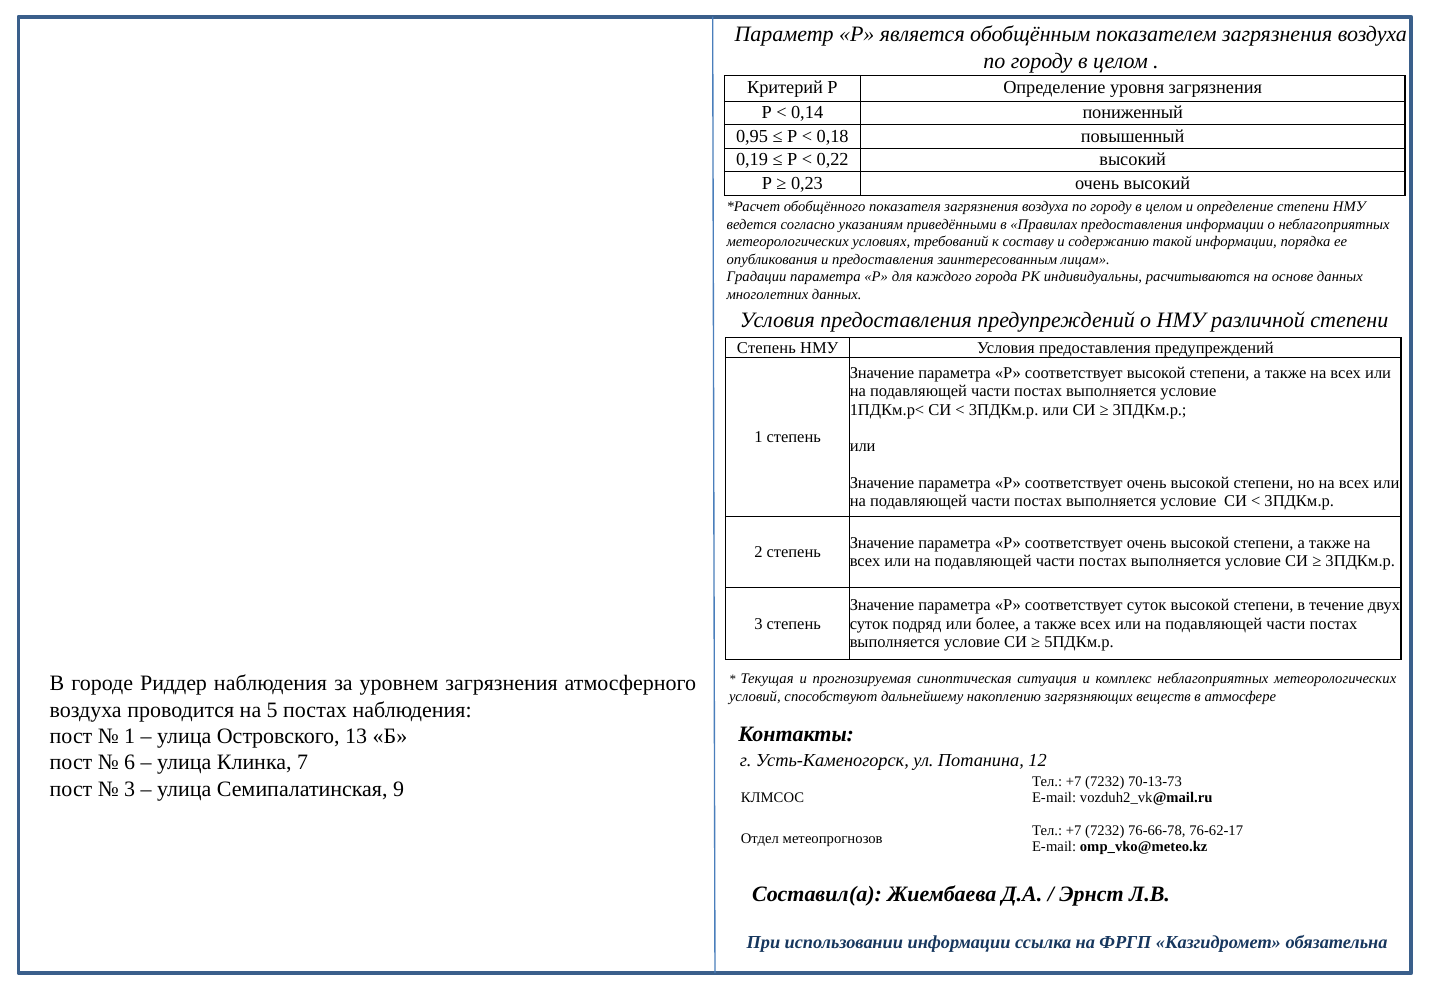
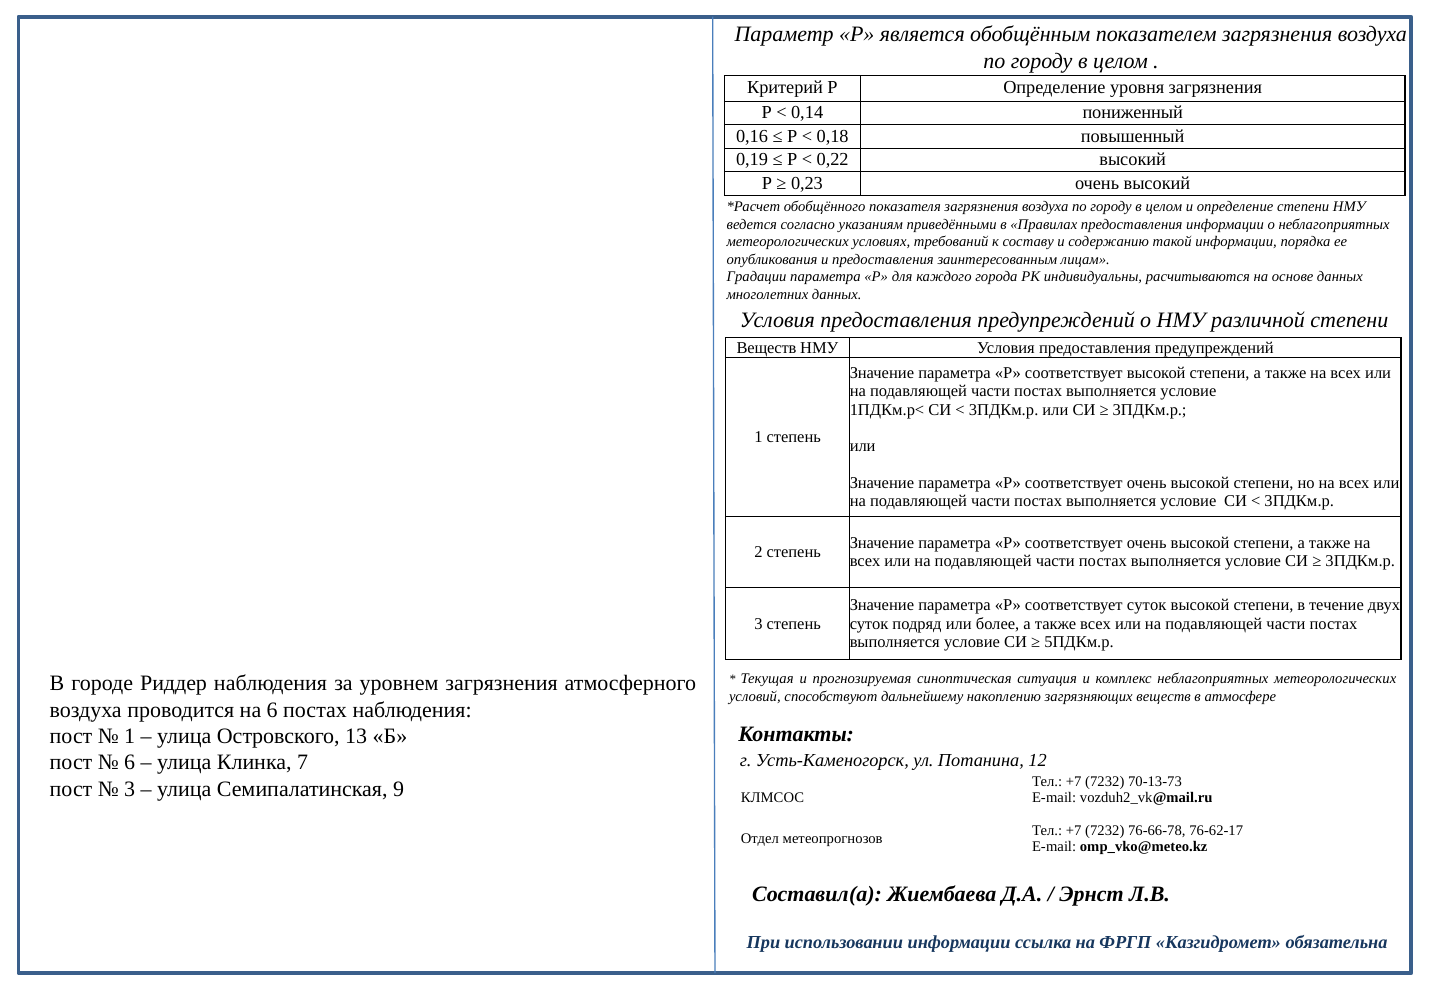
0,95: 0,95 -> 0,16
Степень at (766, 348): Степень -> Веществ
на 5: 5 -> 6
